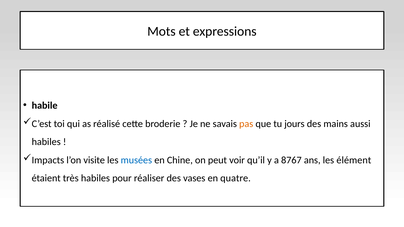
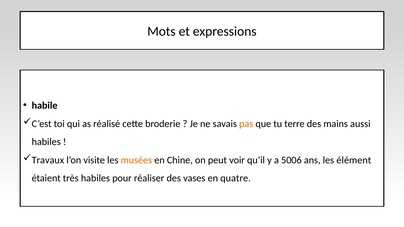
jours: jours -> terre
Impacts: Impacts -> Travaux
musées colour: blue -> orange
8767: 8767 -> 5006
